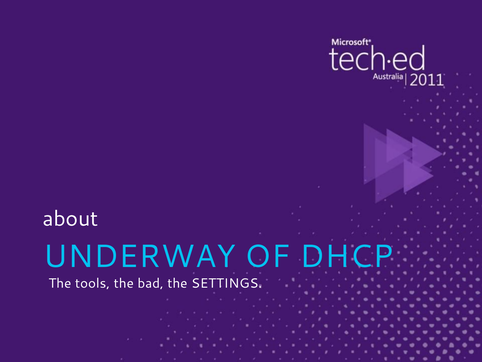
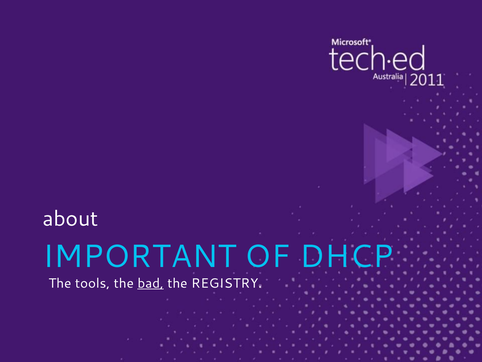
UNDERWAY: UNDERWAY -> IMPORTANT
bad underline: none -> present
SETTINGS: SETTINGS -> REGISTRY
